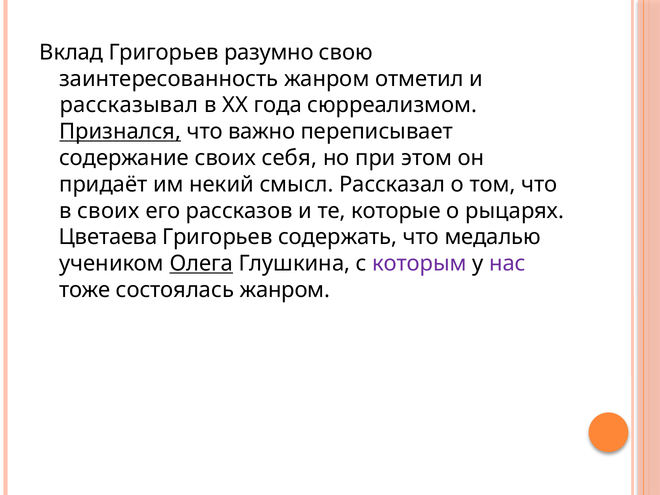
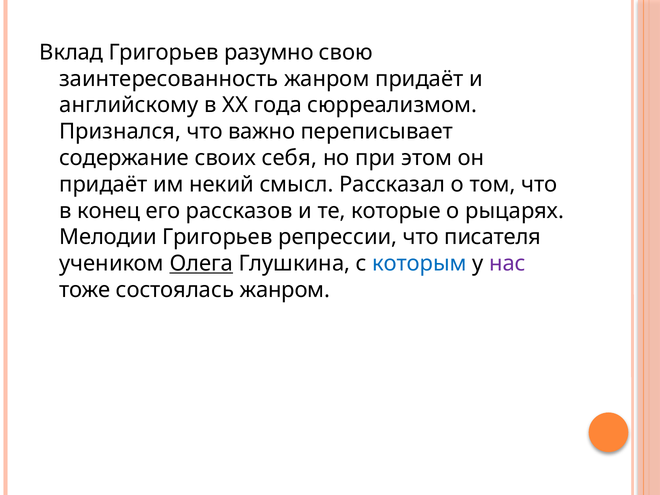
жанром отметил: отметил -> придаёт
рассказывал: рассказывал -> английскому
Признался underline: present -> none
в своих: своих -> конец
Цветаева: Цветаева -> Мелодии
содержать: содержать -> репрессии
медалью: медалью -> писателя
которым colour: purple -> blue
